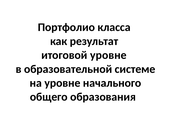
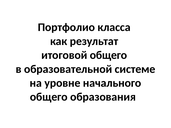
итоговой уровне: уровне -> общего
